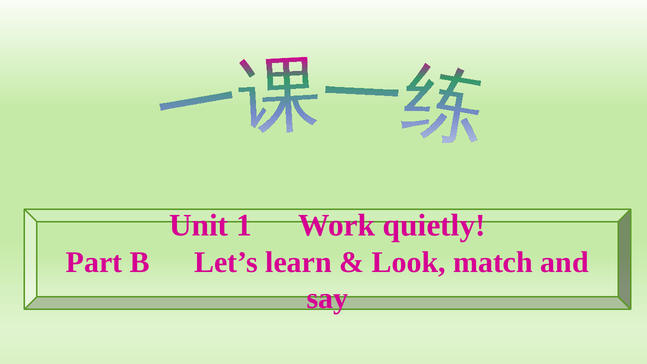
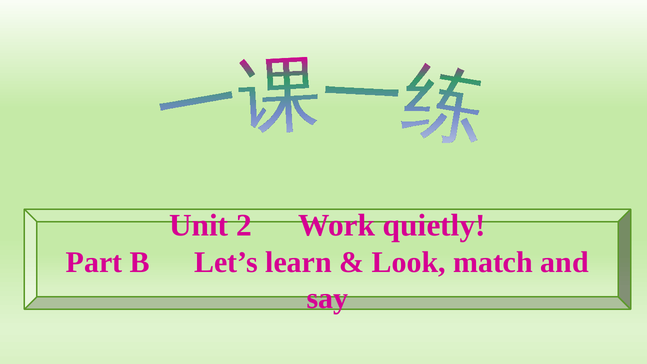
1: 1 -> 2
